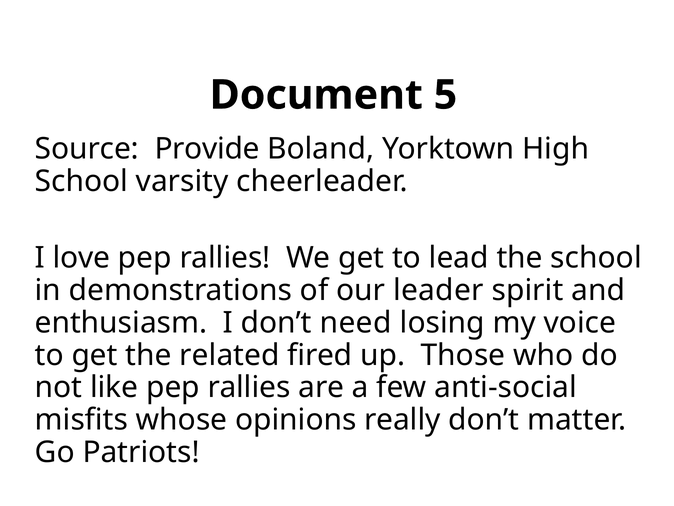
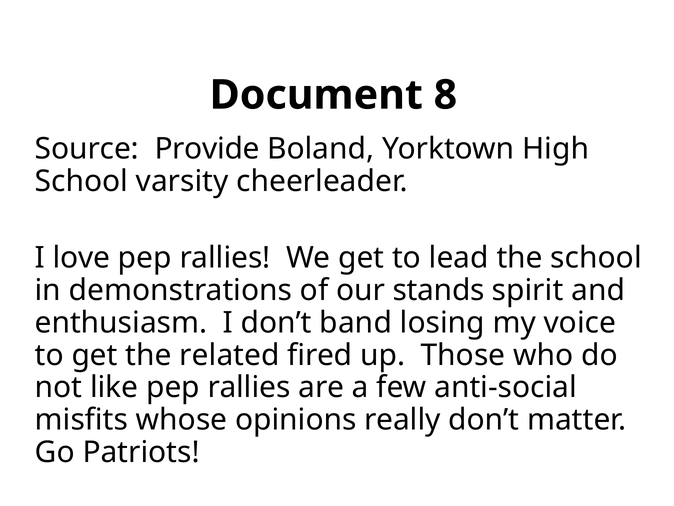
5: 5 -> 8
leader: leader -> stands
need: need -> band
